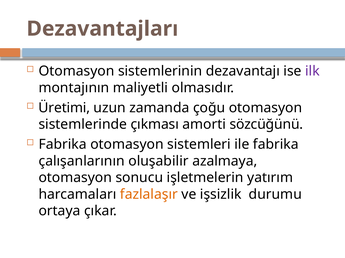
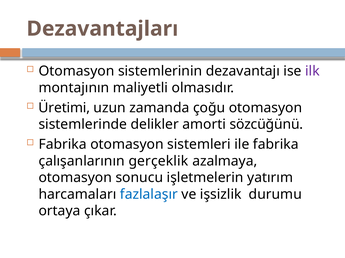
çıkması: çıkması -> delikler
oluşabilir: oluşabilir -> gerçeklik
fazlalaşır colour: orange -> blue
